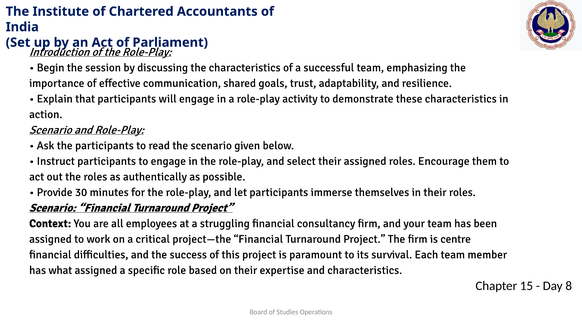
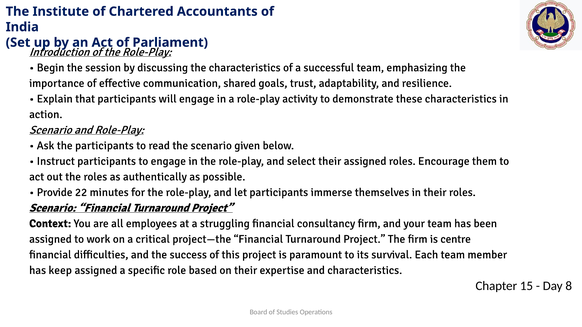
30: 30 -> 22
what: what -> keep
